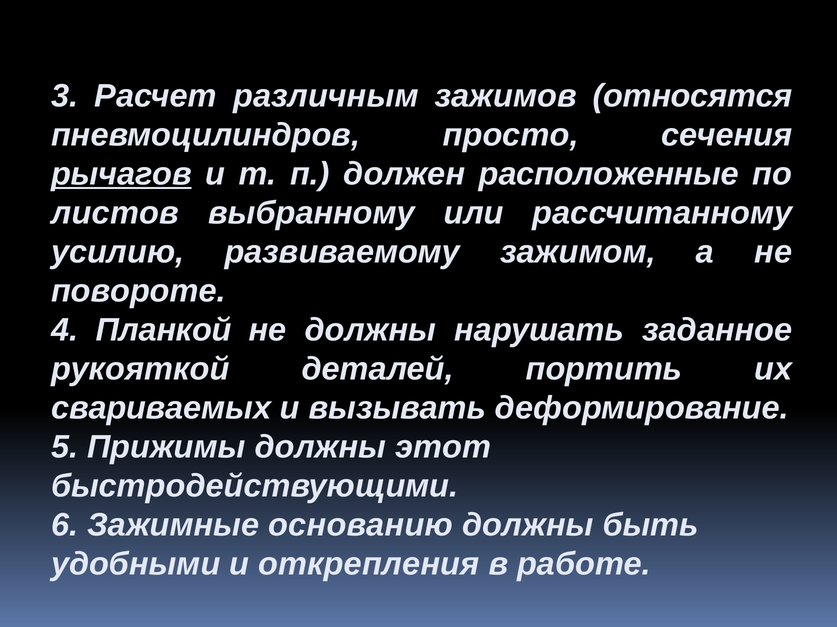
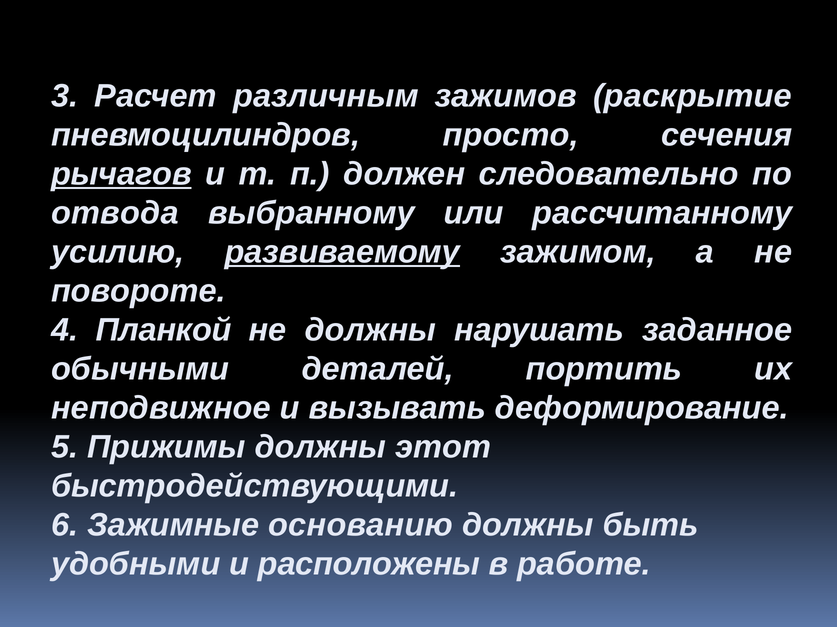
относятся: относятся -> раскрытие
расположенные: расположенные -> следовательно
листов: листов -> отвода
развиваемому underline: none -> present
рукояткой: рукояткой -> обычными
свариваемых: свариваемых -> неподвижное
открепления: открепления -> расположены
